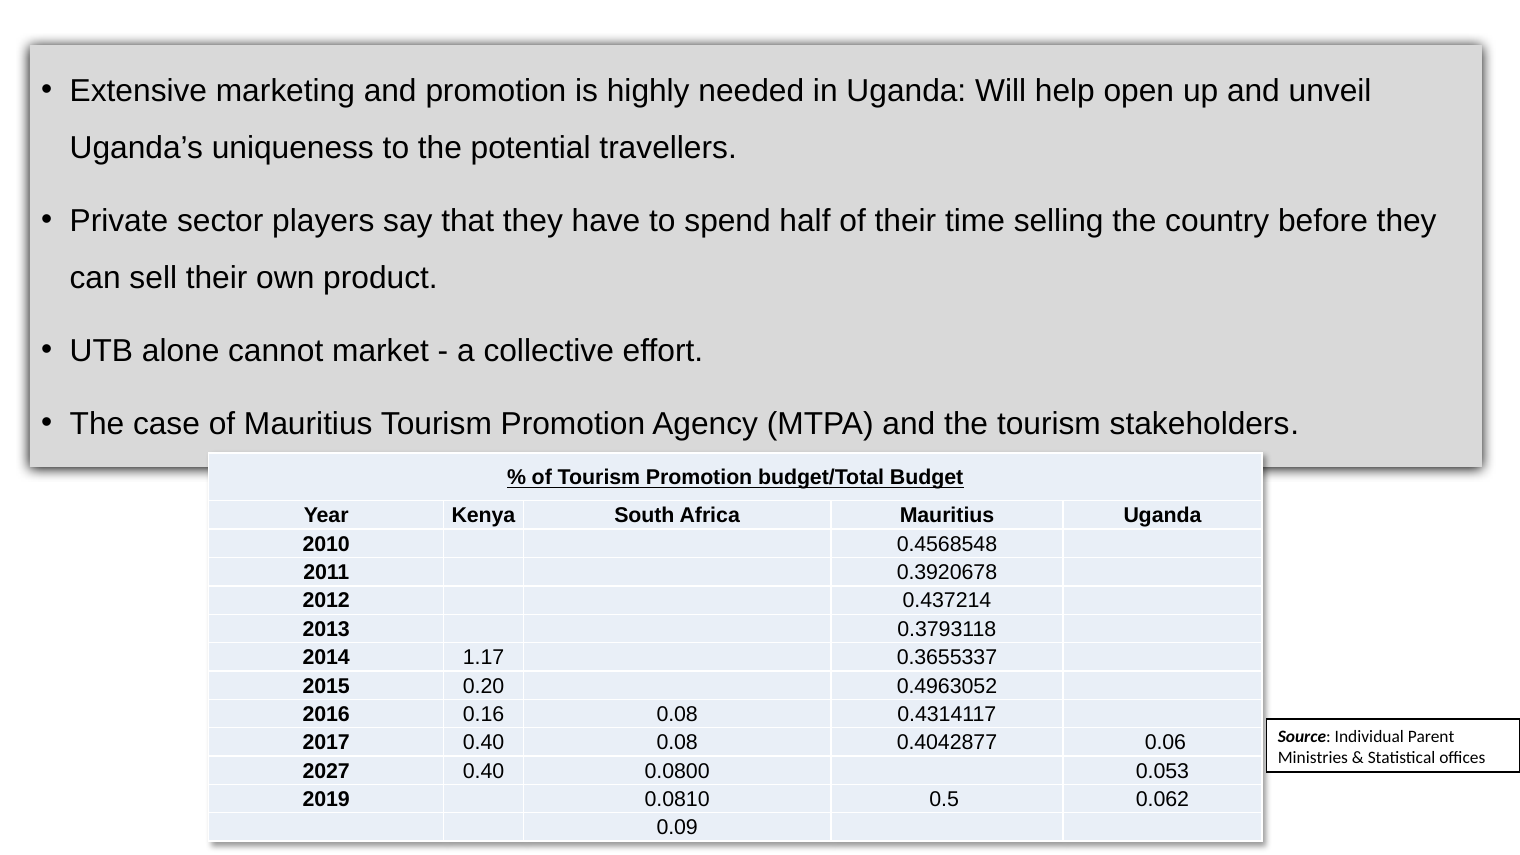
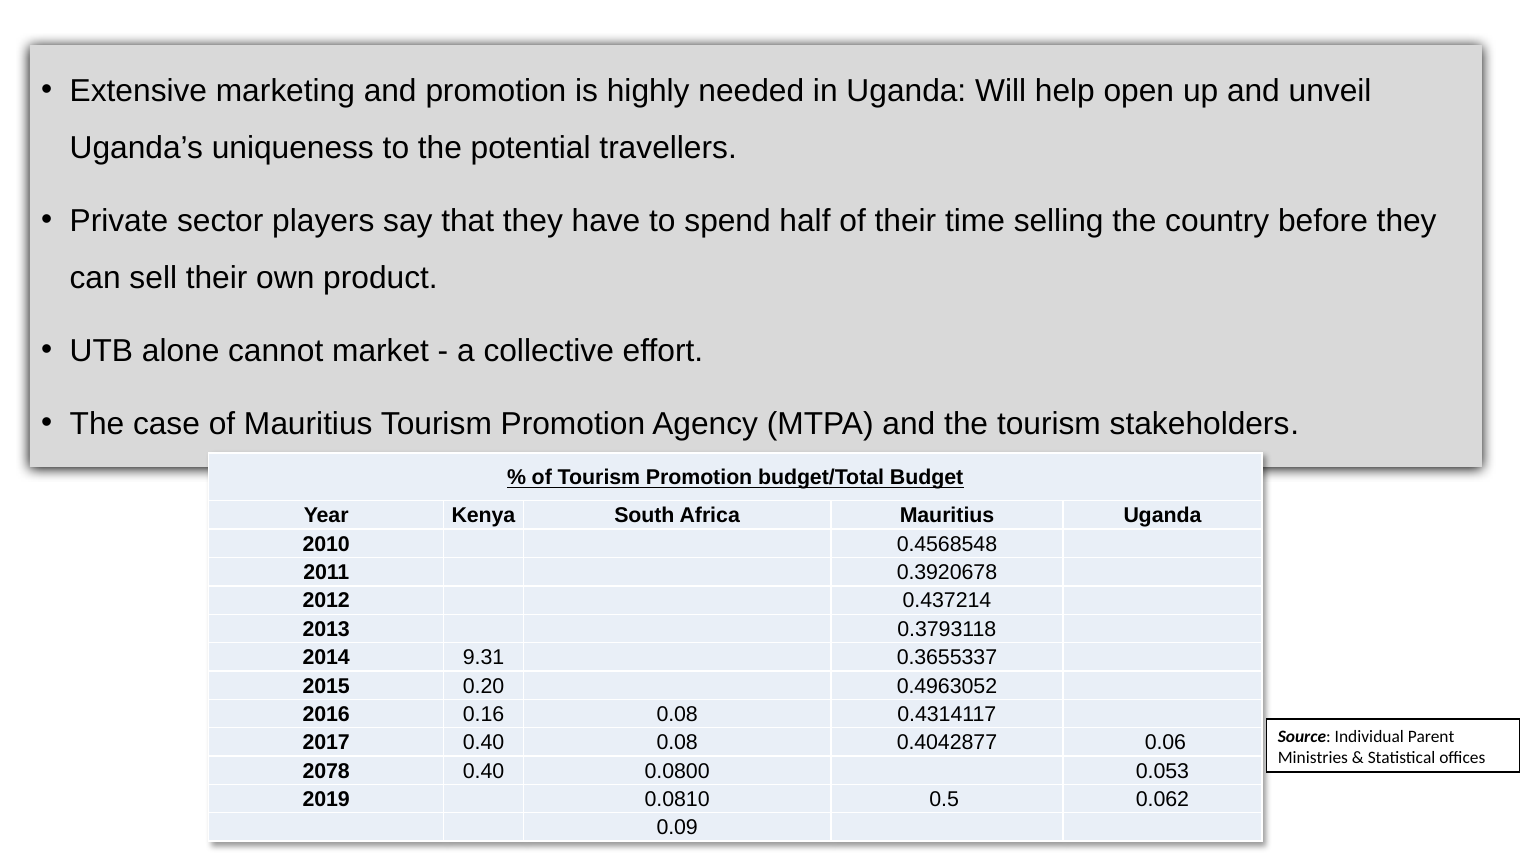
1.17: 1.17 -> 9.31
2027: 2027 -> 2078
